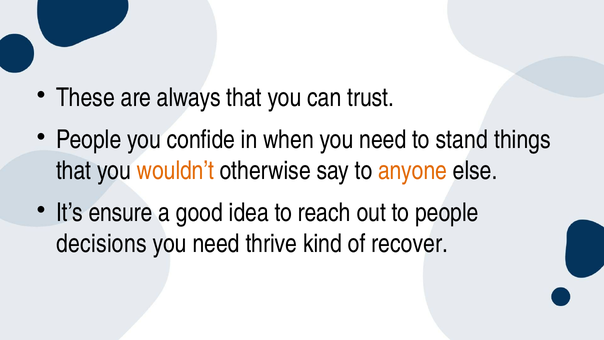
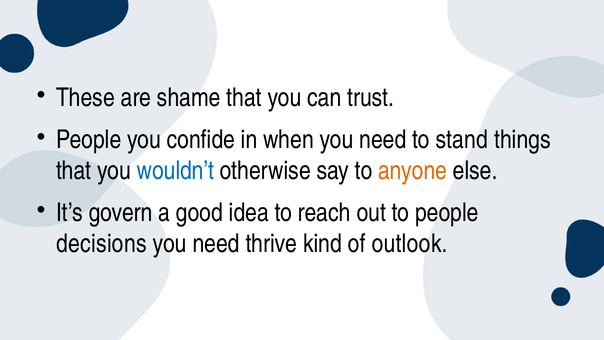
always: always -> shame
wouldn’t colour: orange -> blue
ensure: ensure -> govern
recover: recover -> outlook
